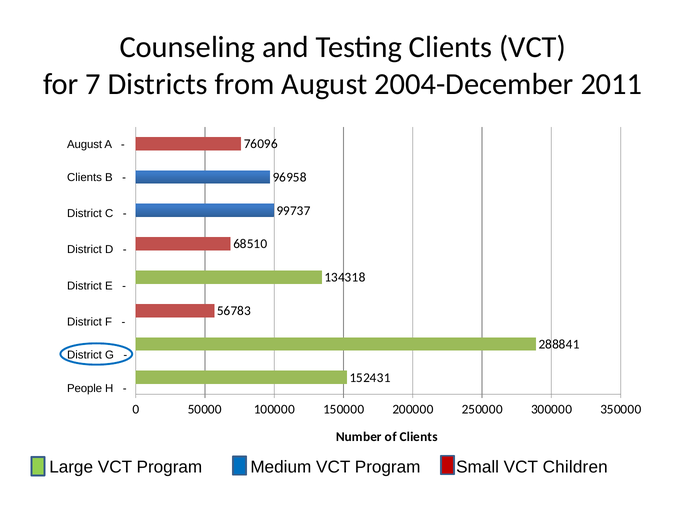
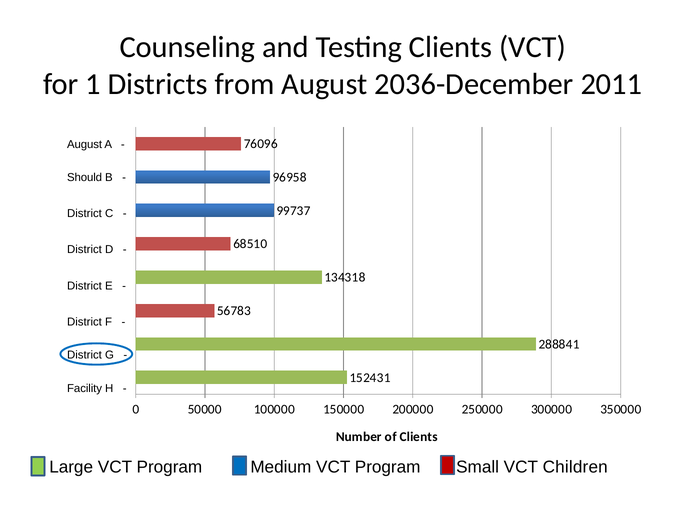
7: 7 -> 1
2004-December: 2004-December -> 2036-December
Clients at (85, 177): Clients -> Should
People: People -> Facility
